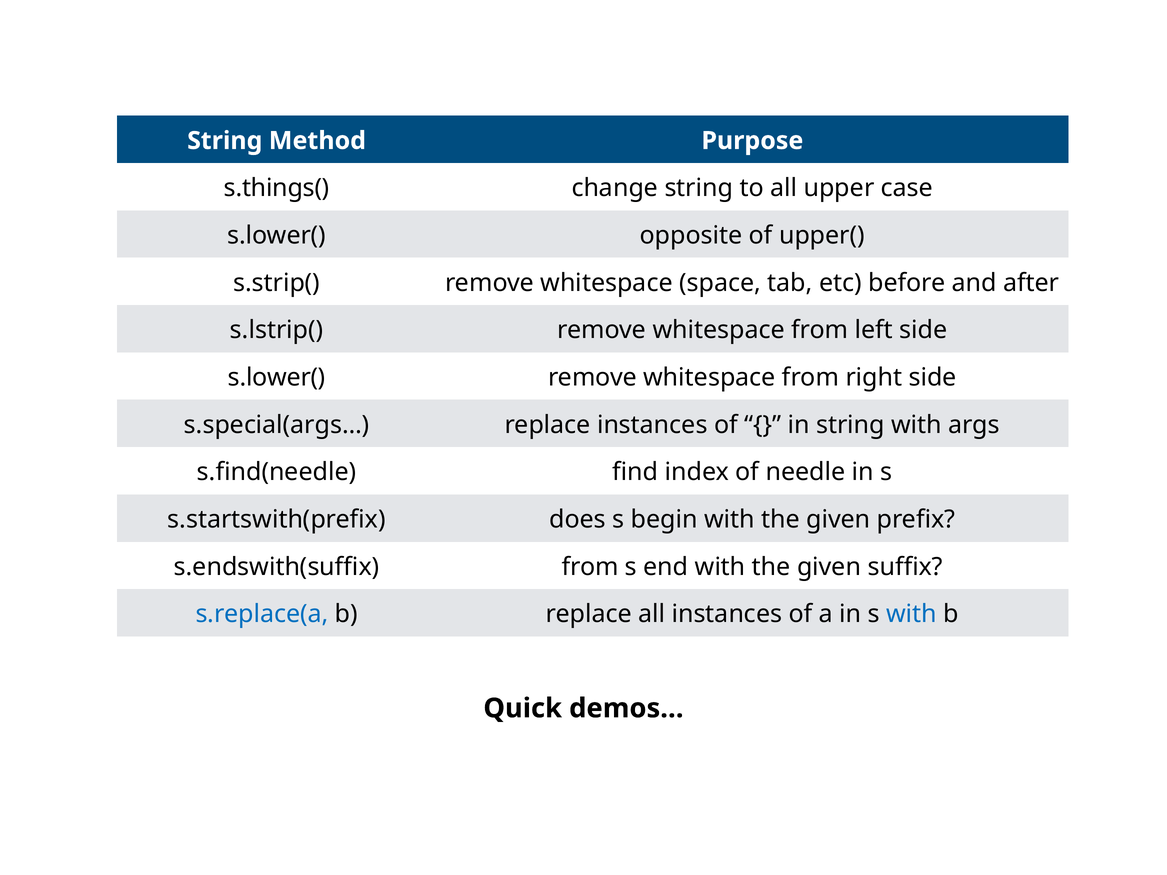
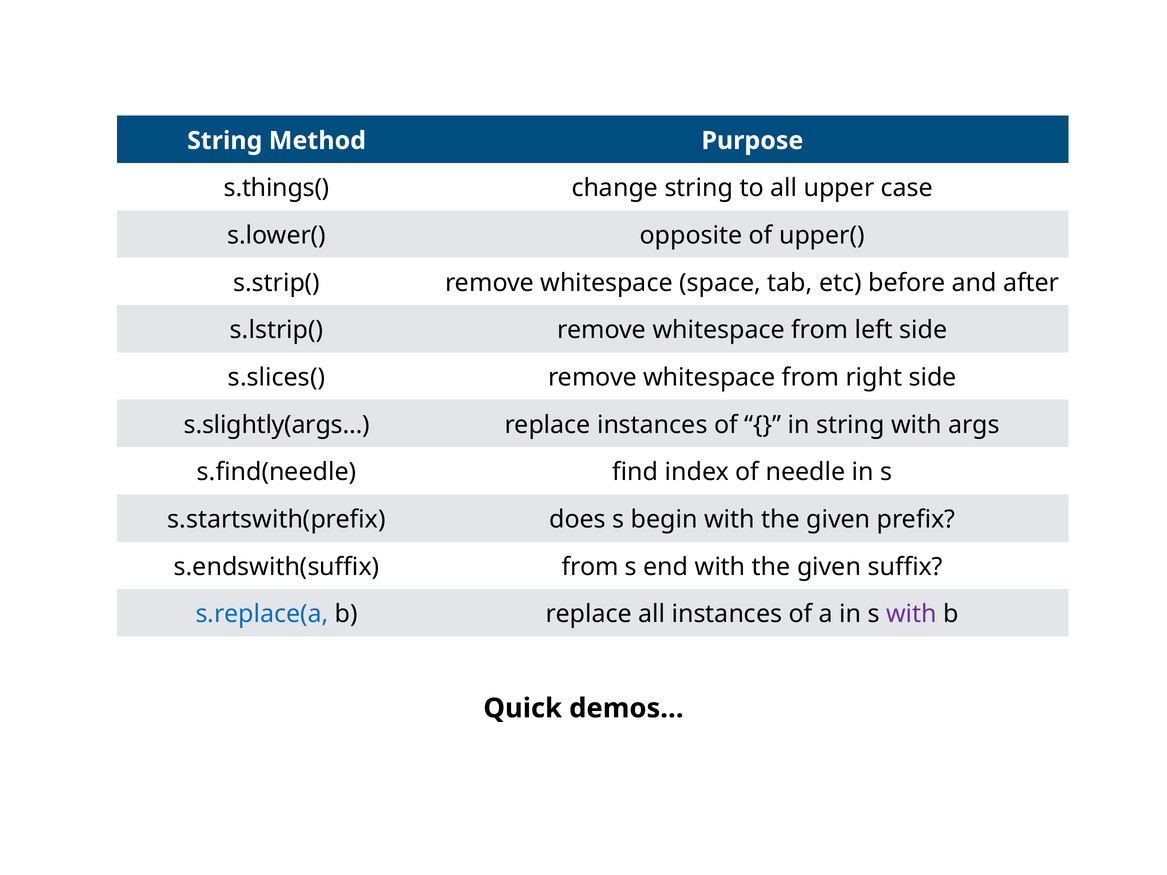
s.lower( at (277, 378): s.lower( -> s.slices(
s.special(args…: s.special(args… -> s.slightly(args…
with at (912, 614) colour: blue -> purple
